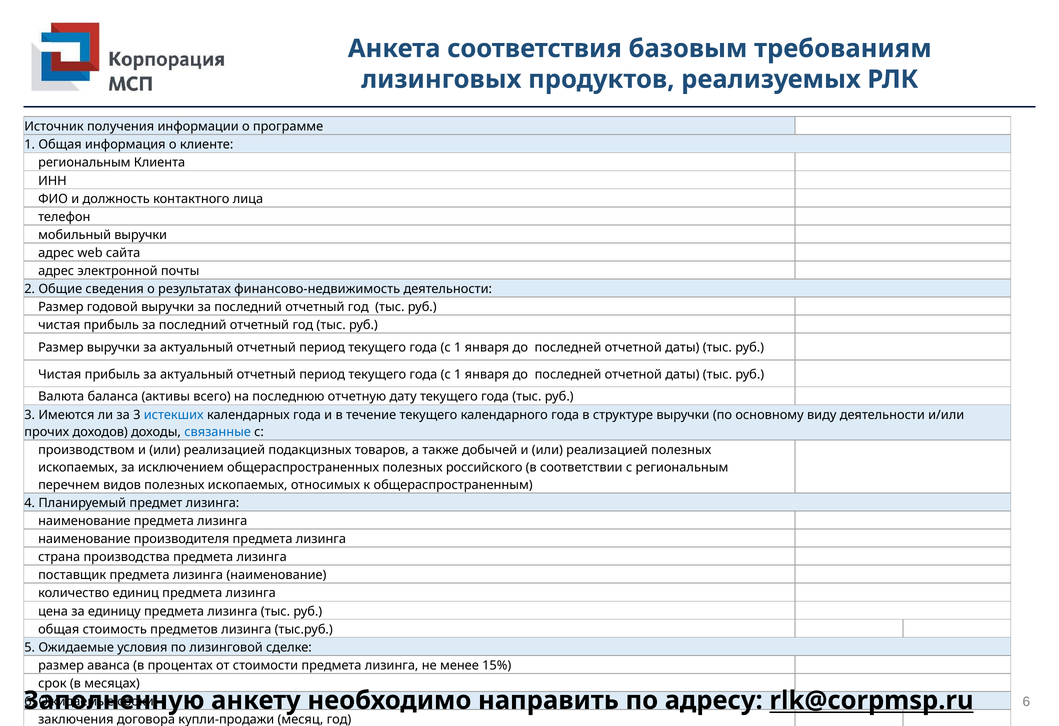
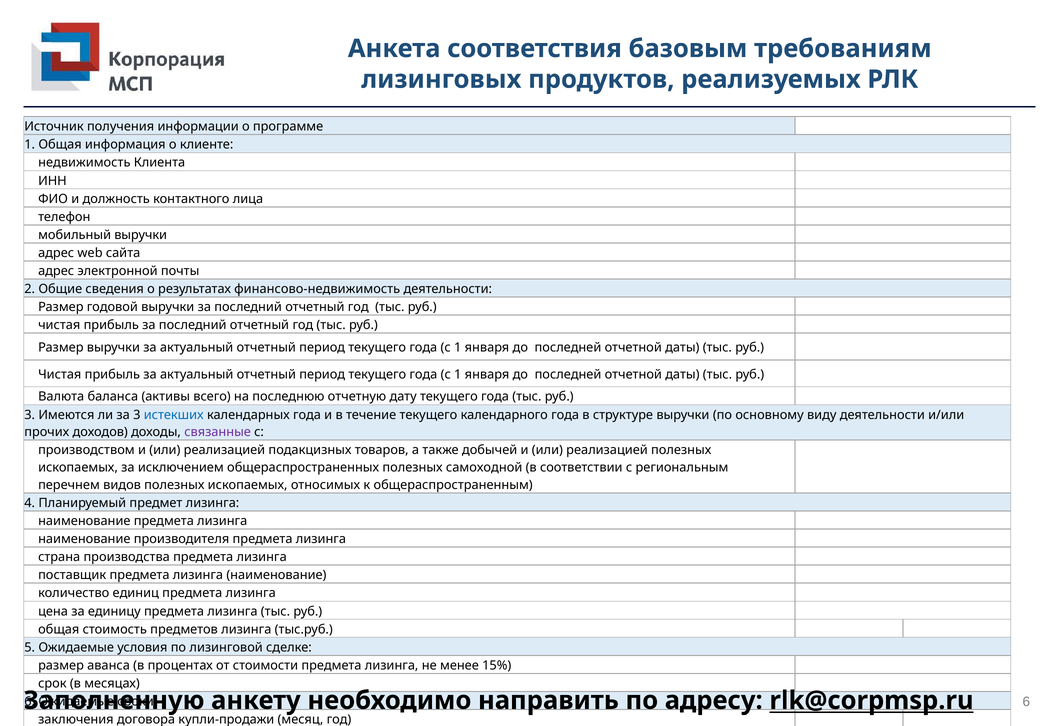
региональным at (84, 163): региональным -> недвижимость
связанные colour: blue -> purple
российского: российского -> самоходной
